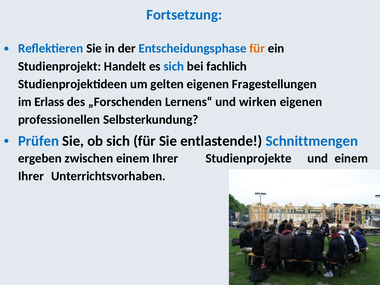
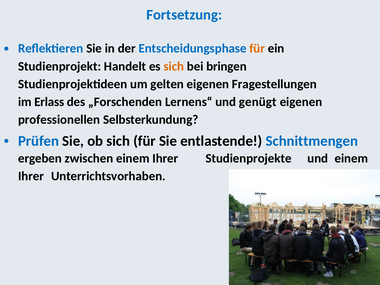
sich at (174, 66) colour: blue -> orange
fachlich: fachlich -> bringen
wirken: wirken -> genügt
